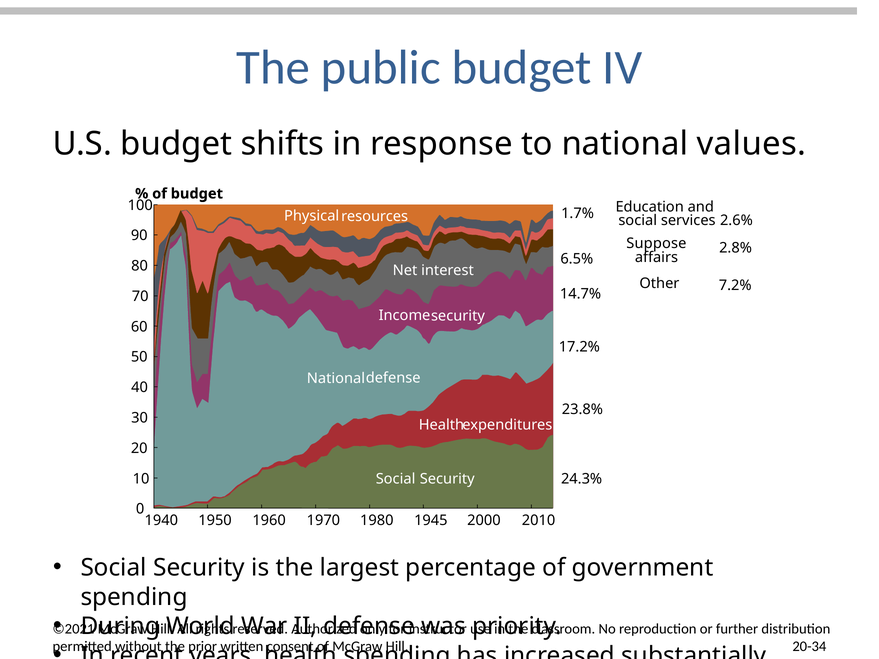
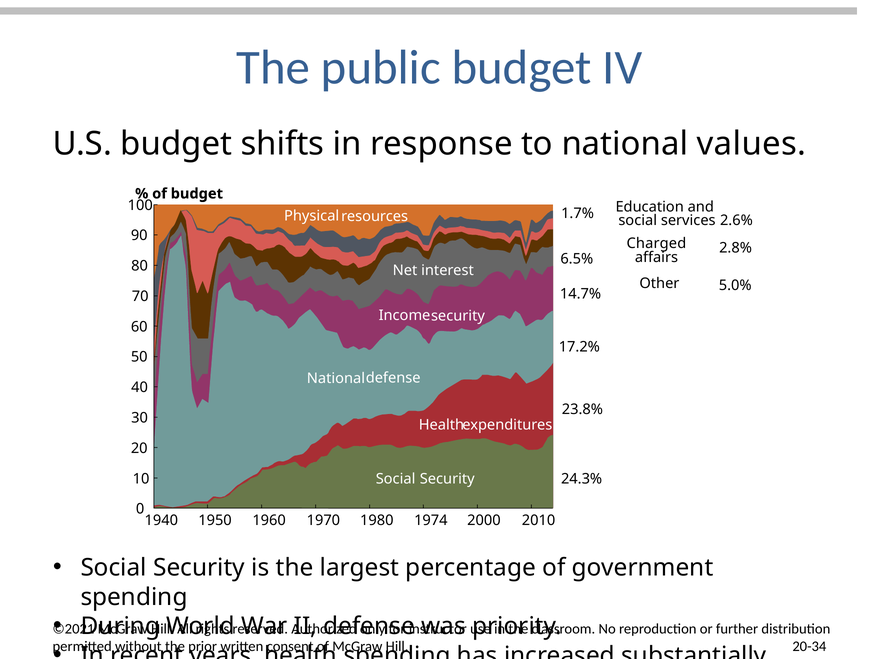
Suppose: Suppose -> Charged
7.2%: 7.2% -> 5.0%
1945: 1945 -> 1974
